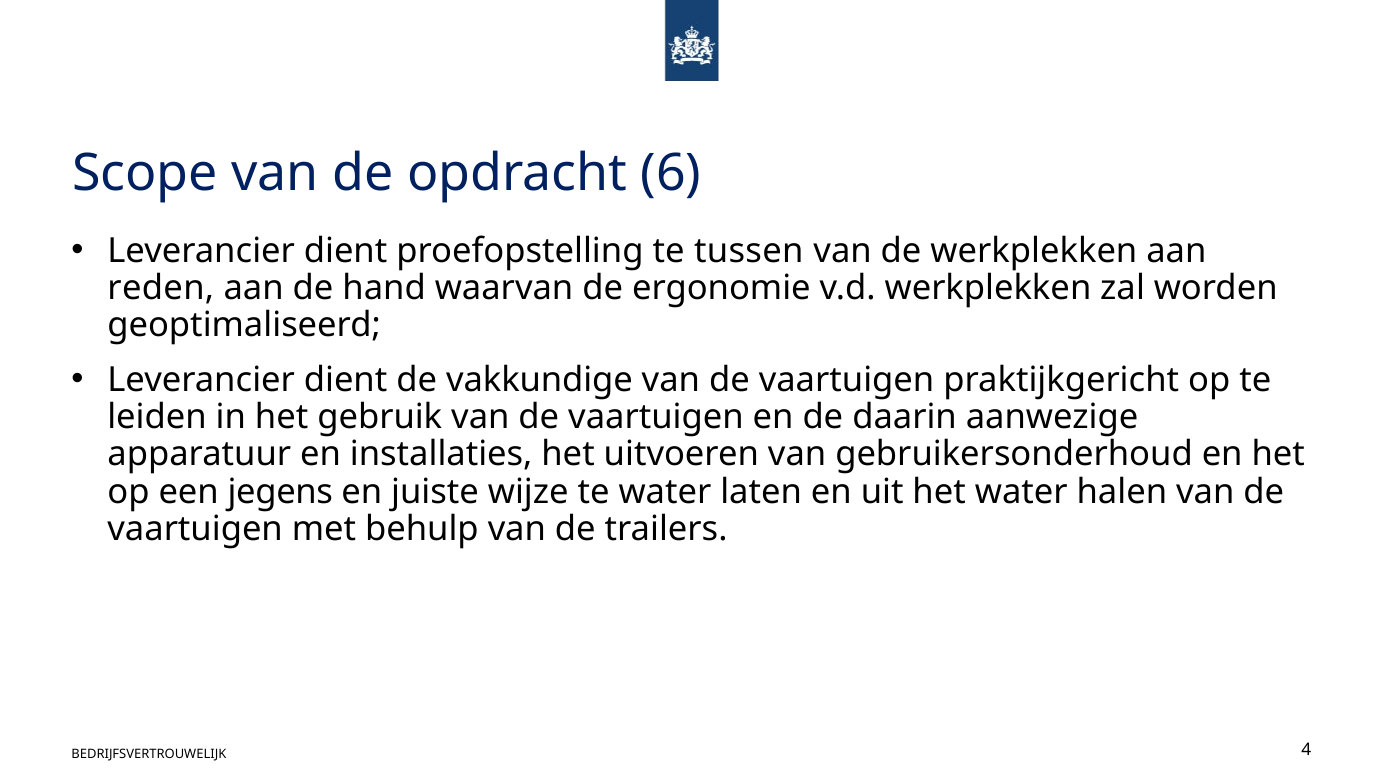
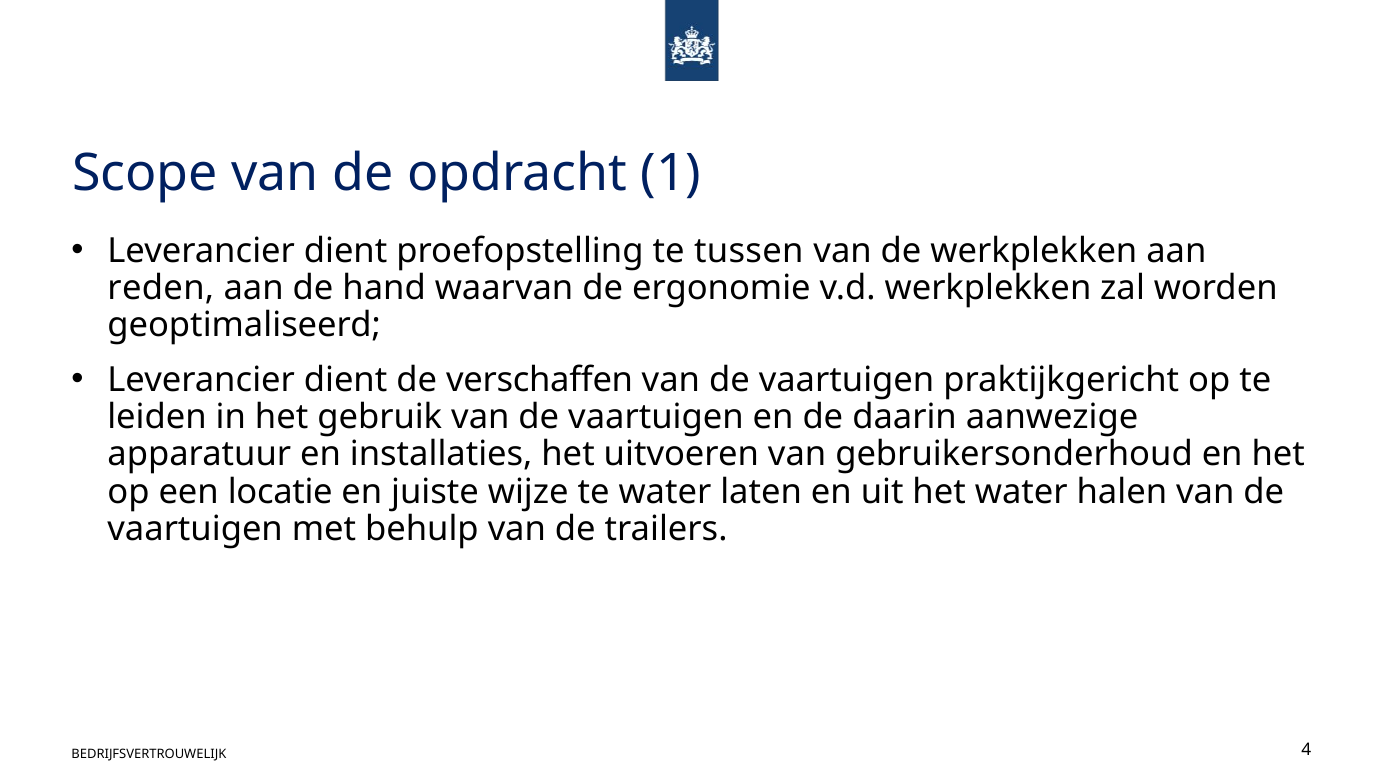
6: 6 -> 1
vakkundige: vakkundige -> verschaffen
jegens: jegens -> locatie
